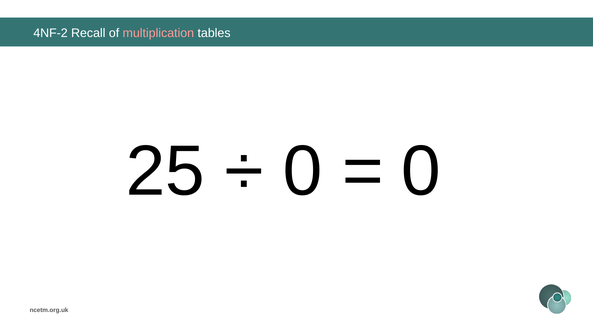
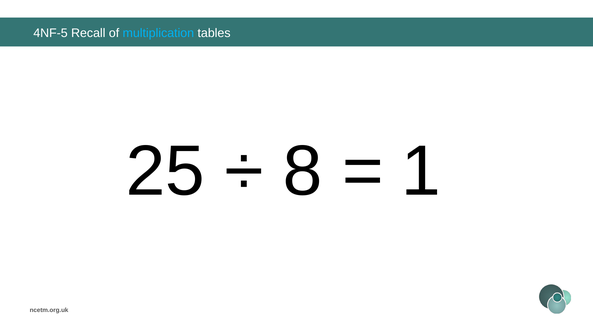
4NF-2: 4NF-2 -> 4NF-5
multiplication colour: pink -> light blue
0 at (303, 171): 0 -> 8
0 at (421, 171): 0 -> 1
